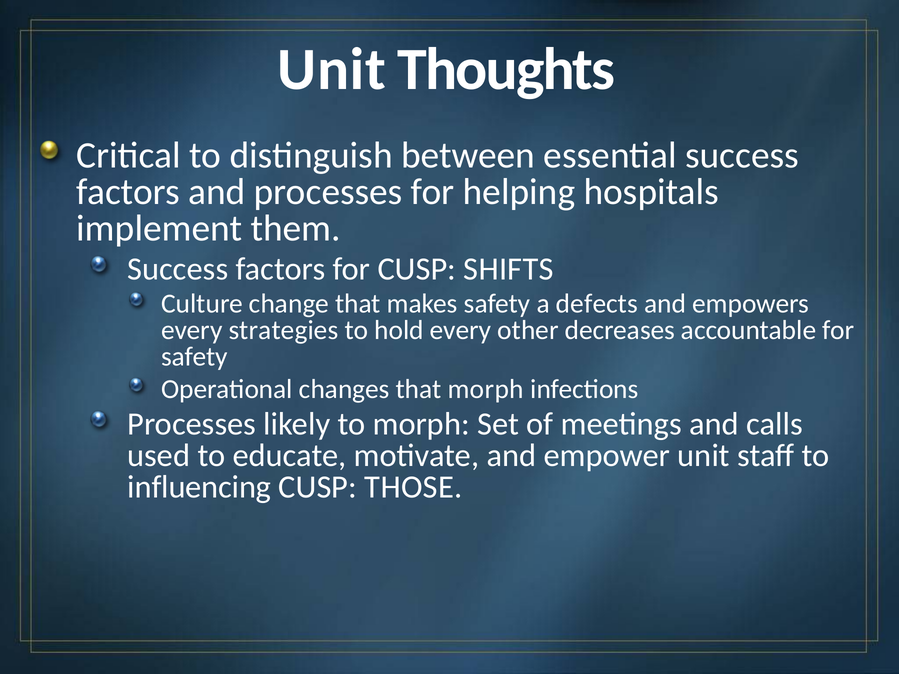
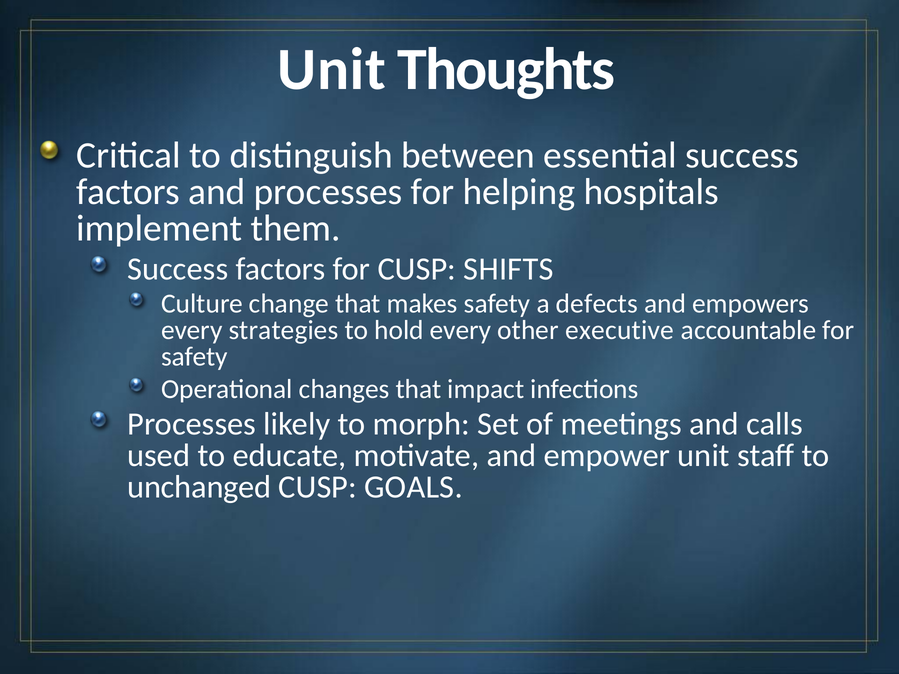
decreases: decreases -> executive
that morph: morph -> impact
influencing: influencing -> unchanged
THOSE: THOSE -> GOALS
